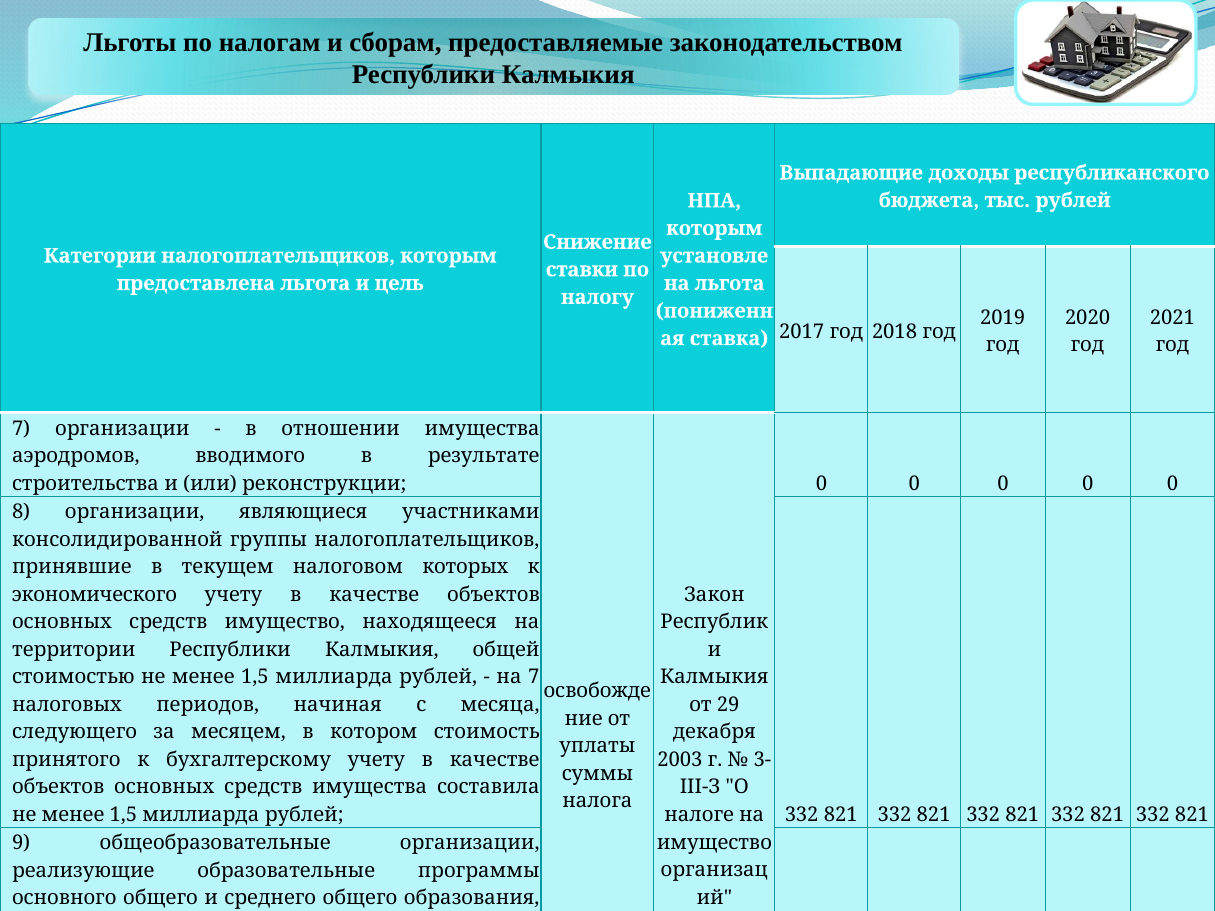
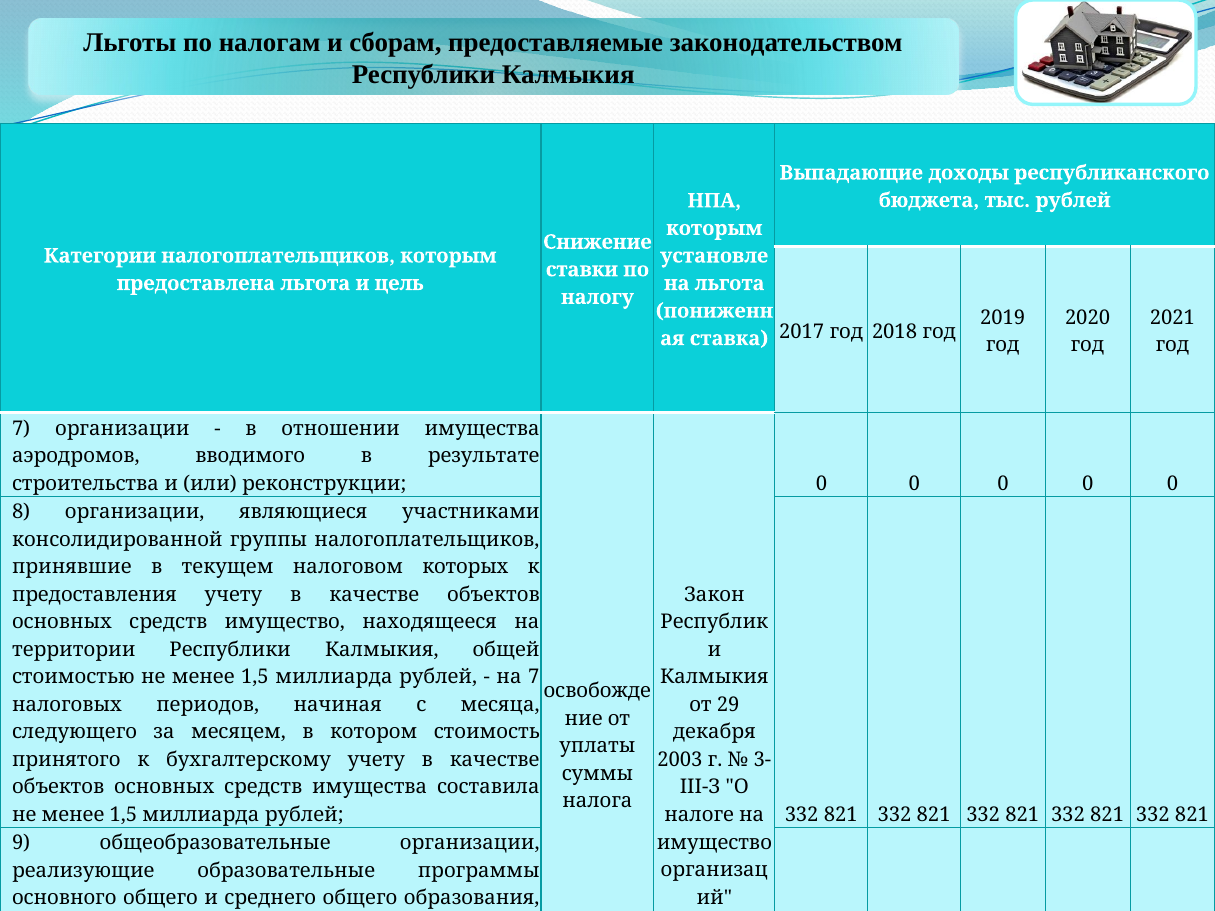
экономического: экономического -> предоставления
